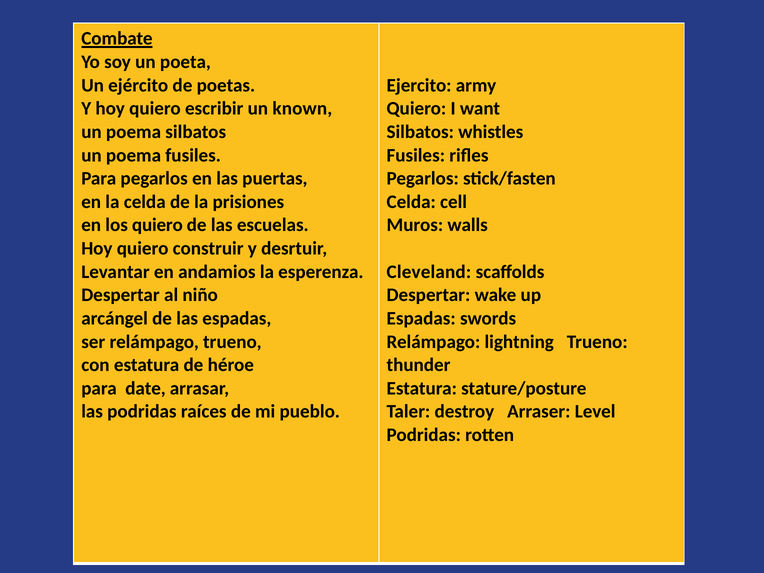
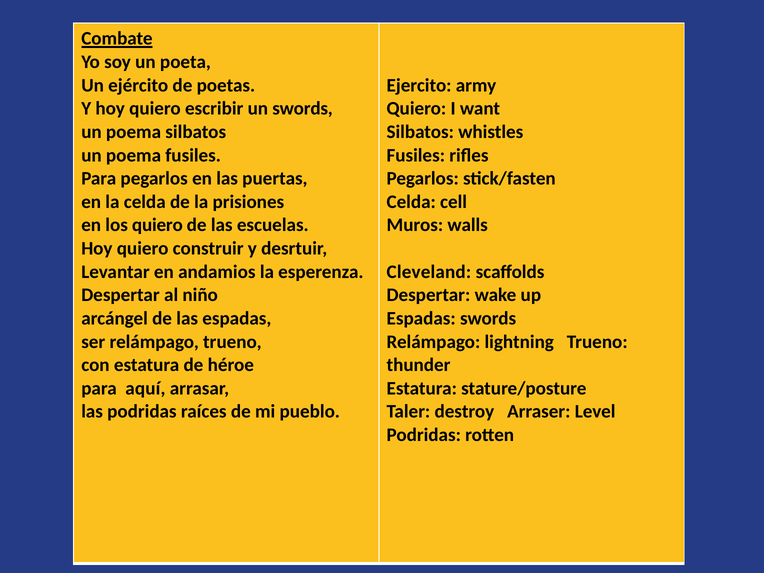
un known: known -> swords
date: date -> aquí
